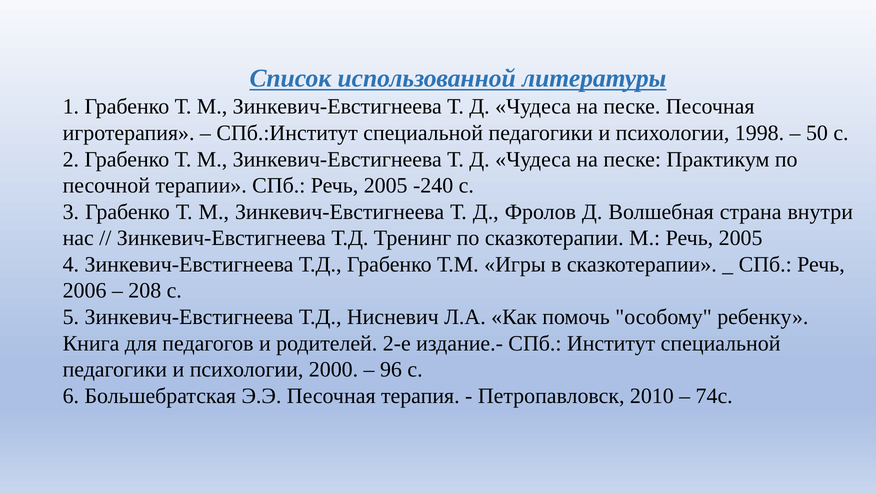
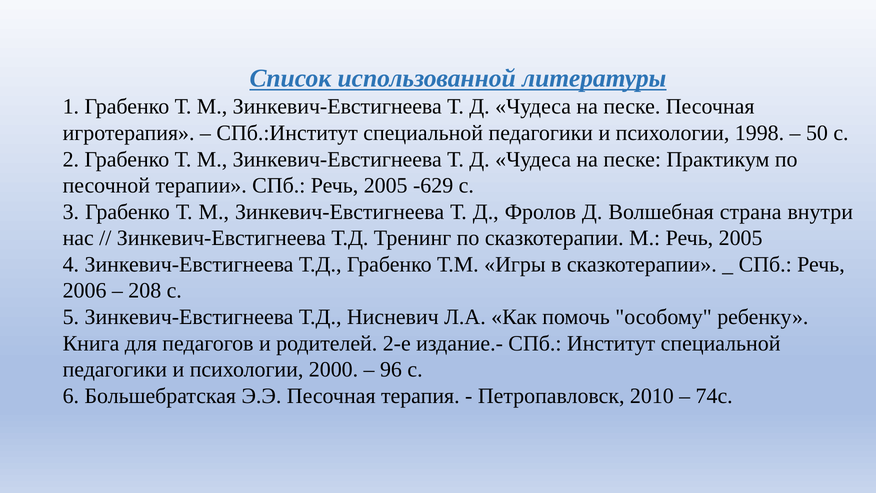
-240: -240 -> -629
